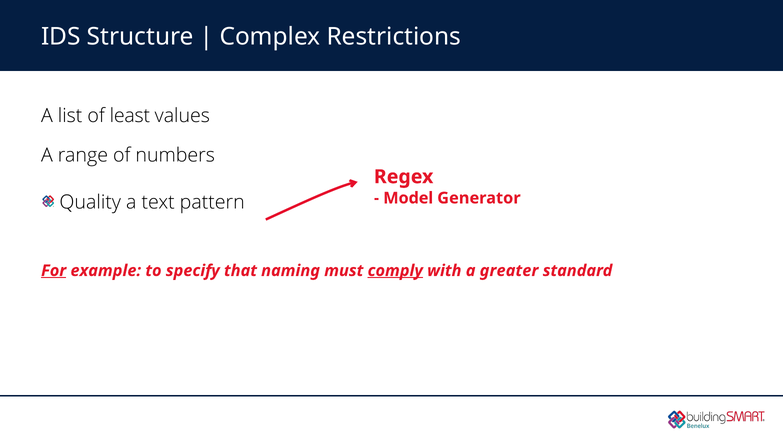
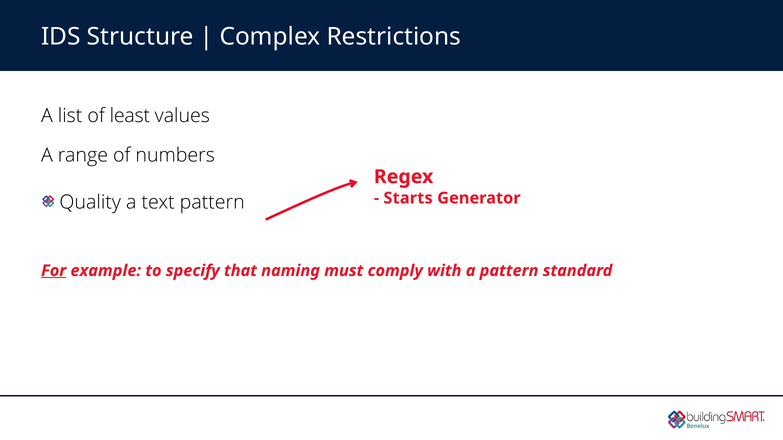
Model: Model -> Starts
comply underline: present -> none
a greater: greater -> pattern
